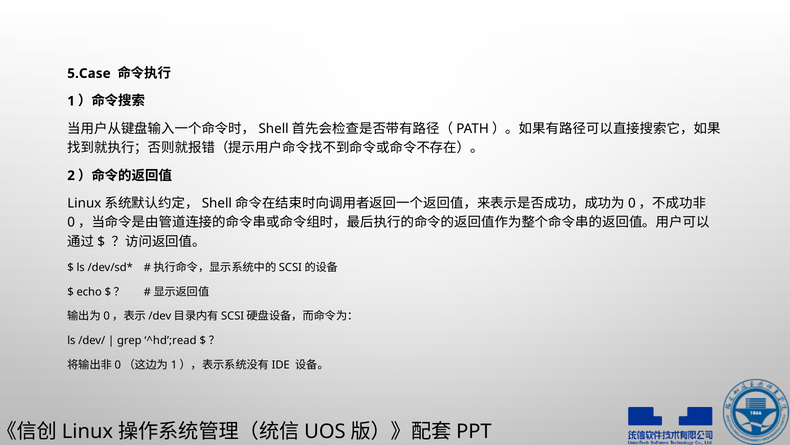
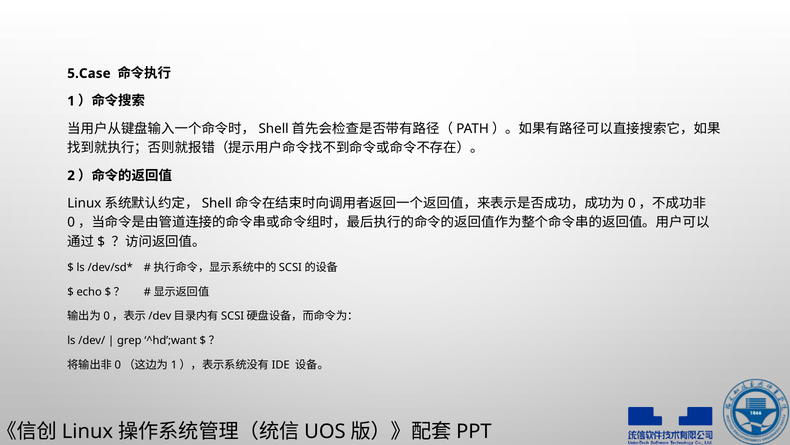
^hd’;read: ^hd’;read -> ^hd’;want
